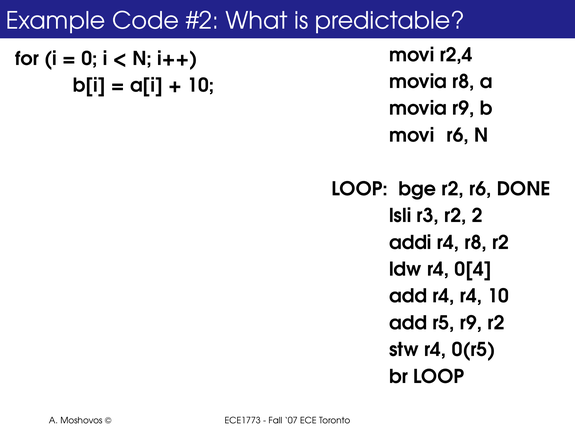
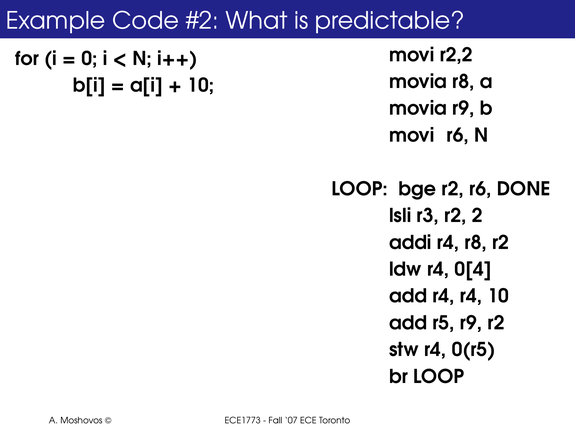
r2,4: r2,4 -> r2,2
